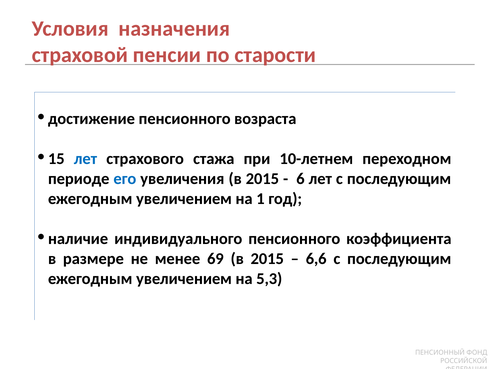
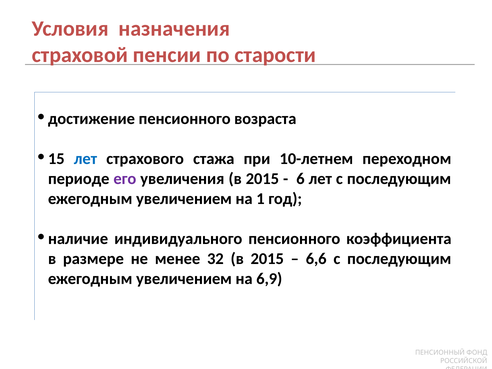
его colour: blue -> purple
69: 69 -> 32
5,3: 5,3 -> 6,9
